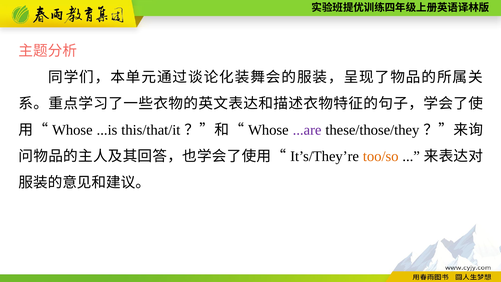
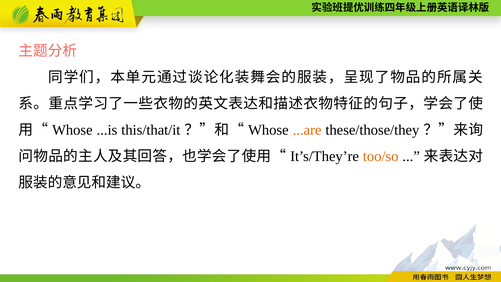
...are colour: purple -> orange
